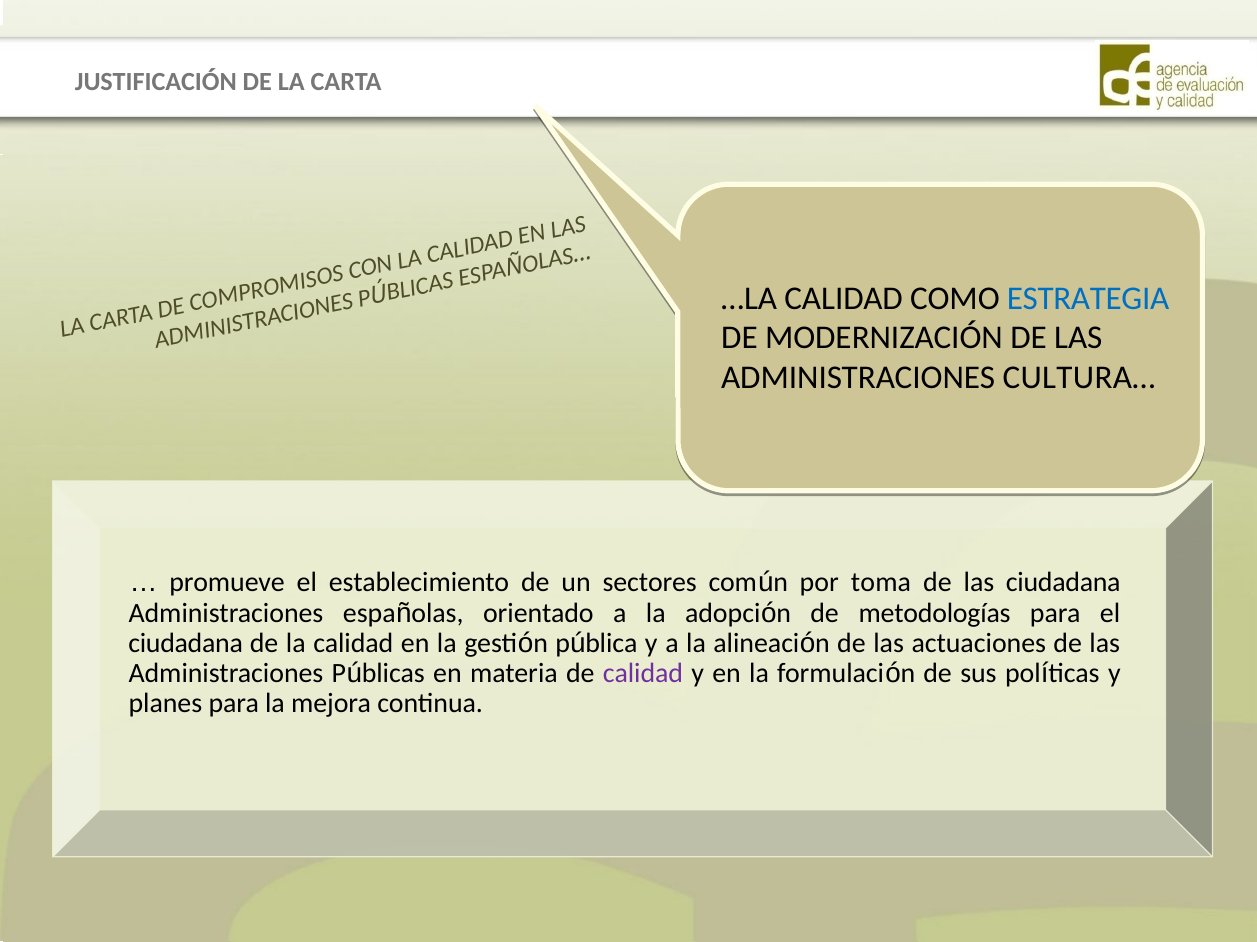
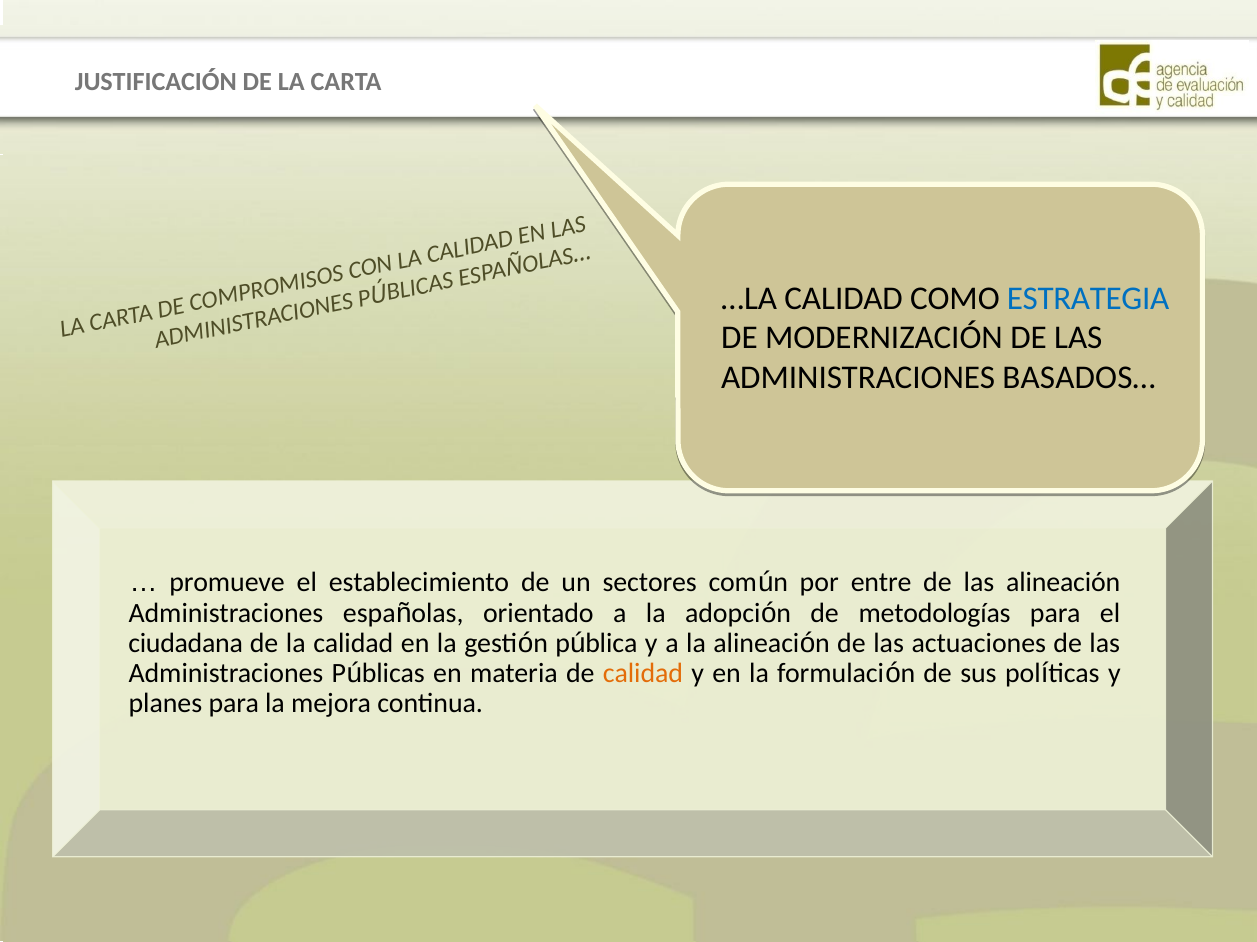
CULTURA…: CULTURA… -> BASADOS…
toma: toma -> entre
las ciudadana: ciudadana -> alineación
calidad at (643, 674) colour: purple -> orange
